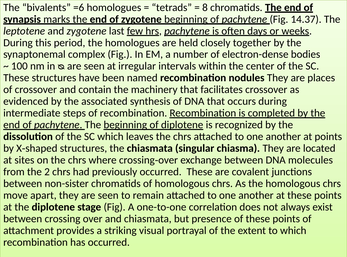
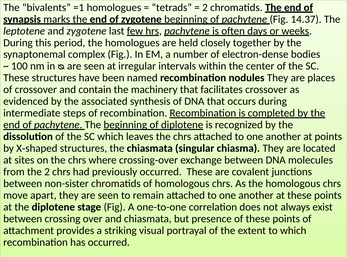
=6: =6 -> =1
8 at (205, 7): 8 -> 2
